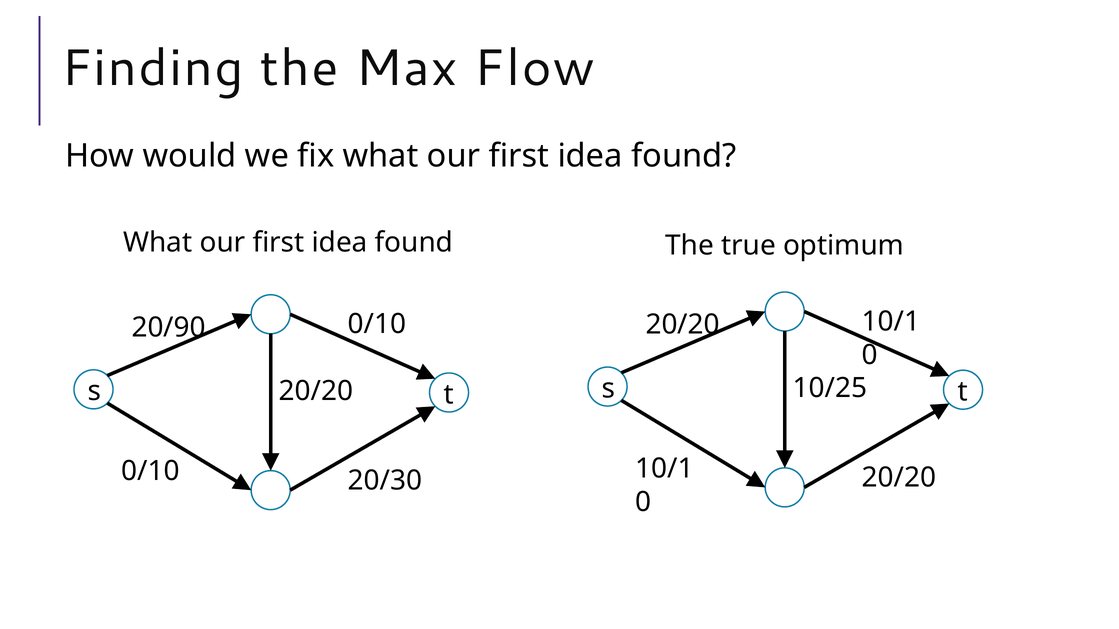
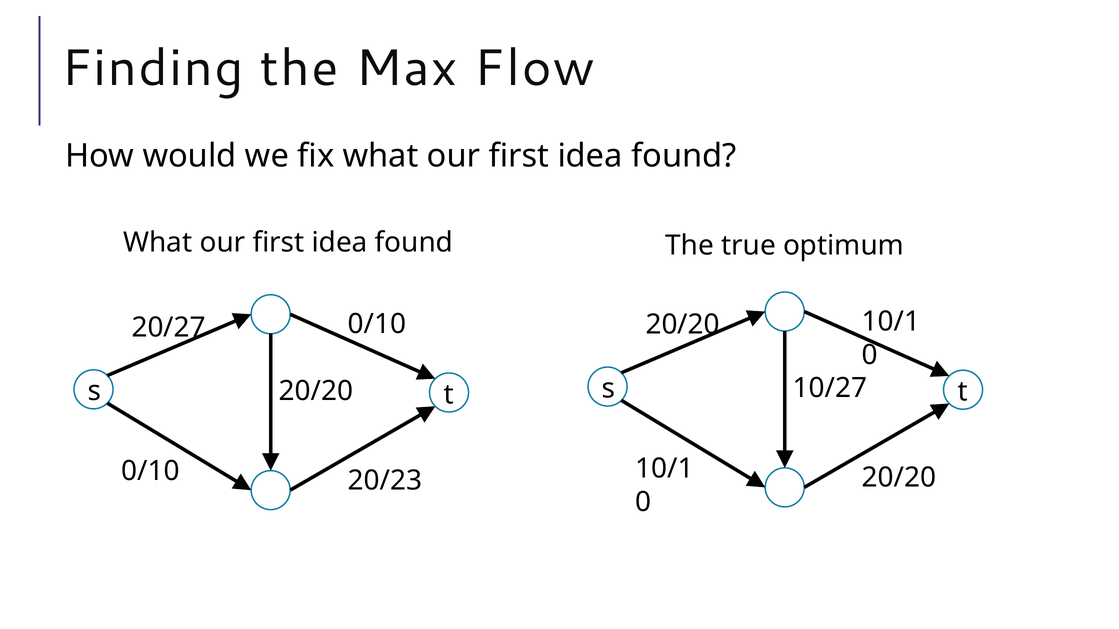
20/90: 20/90 -> 20/27
10/25: 10/25 -> 10/27
20/30: 20/30 -> 20/23
